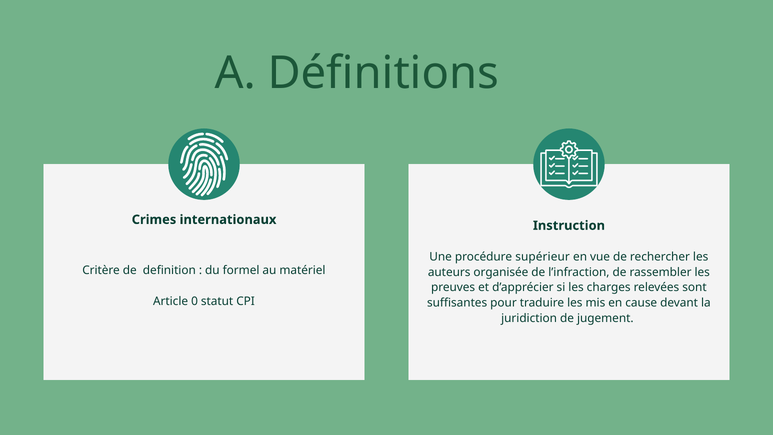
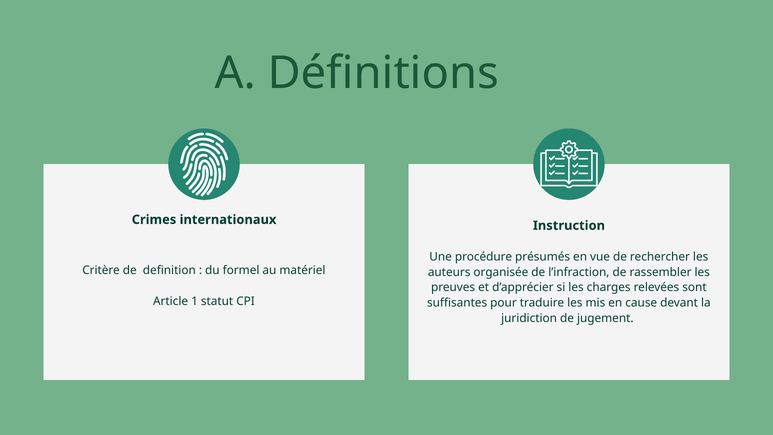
supérieur: supérieur -> présumés
0: 0 -> 1
